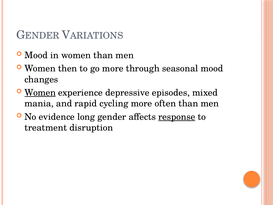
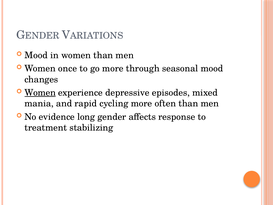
then: then -> once
response underline: present -> none
disruption: disruption -> stabilizing
